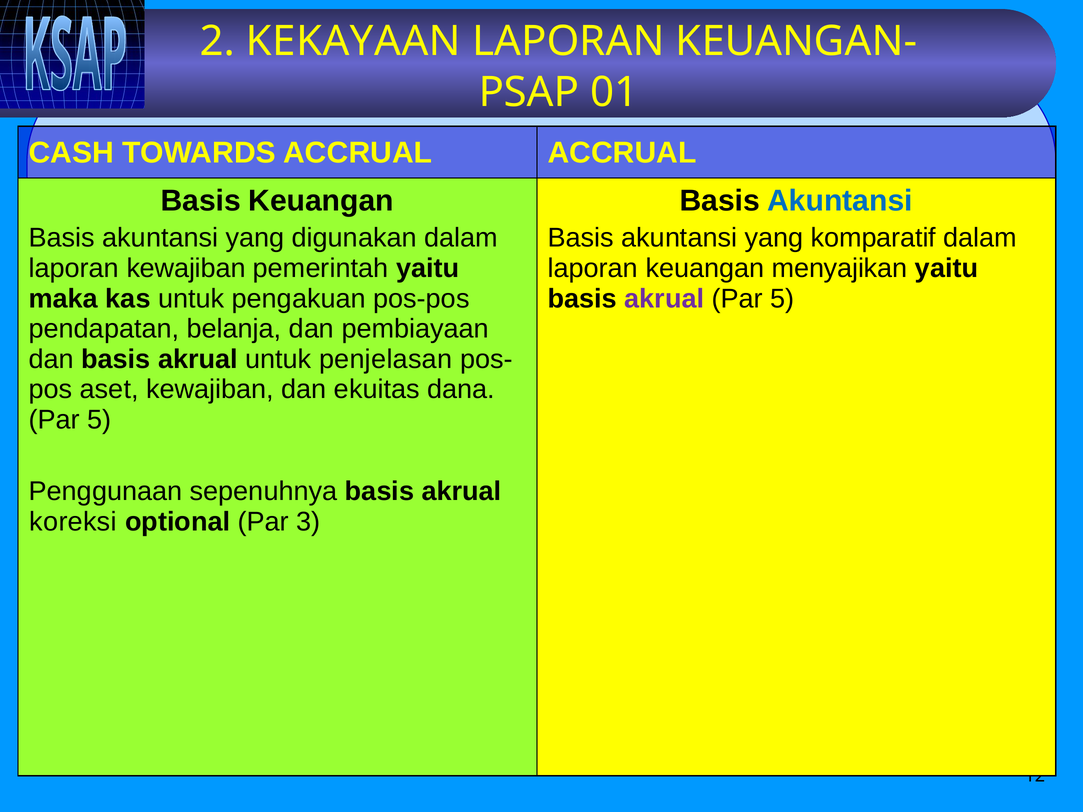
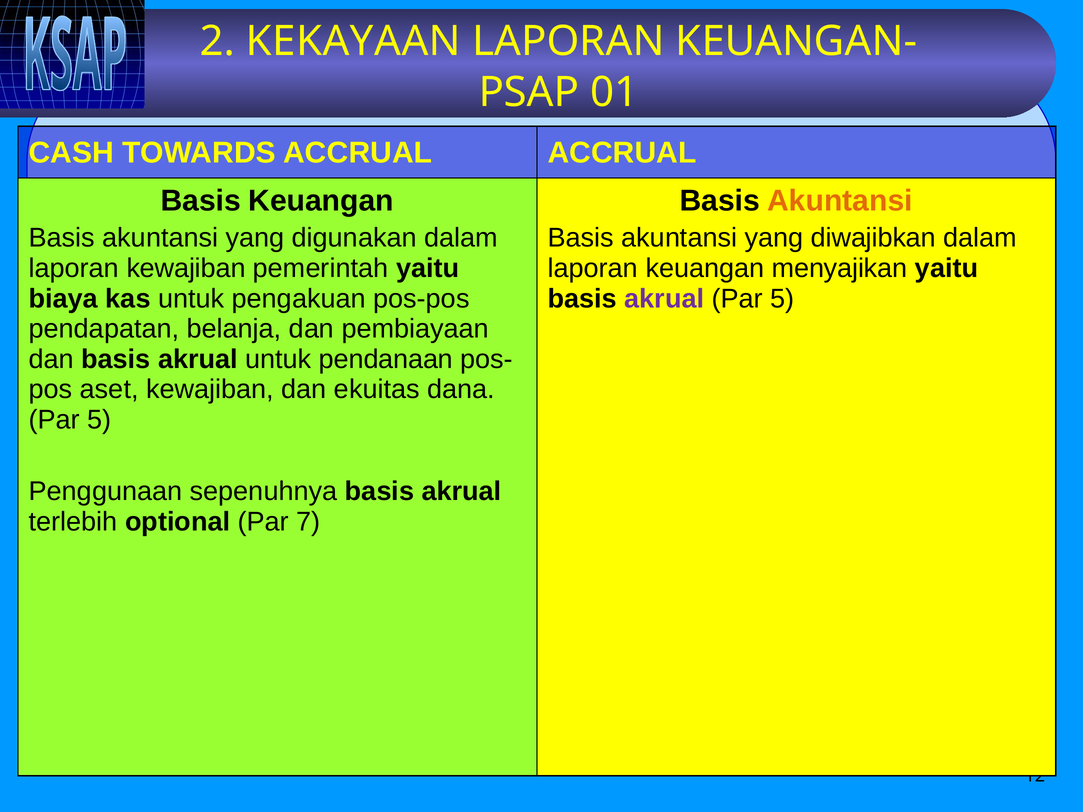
Akuntansi at (840, 201) colour: blue -> orange
komparatif: komparatif -> diwajibkan
maka: maka -> biaya
penjelasan: penjelasan -> pendanaan
koreksi: koreksi -> terlebih
3: 3 -> 7
